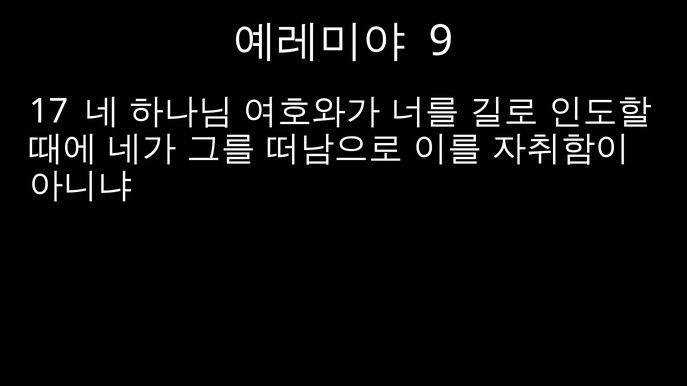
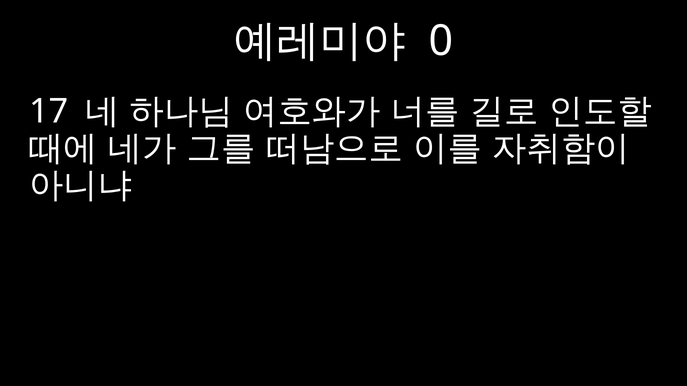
9: 9 -> 0
